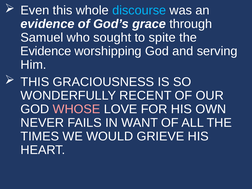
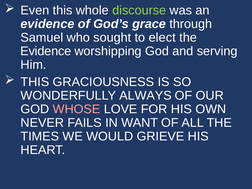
discourse colour: light blue -> light green
spite: spite -> elect
RECENT: RECENT -> ALWAYS
